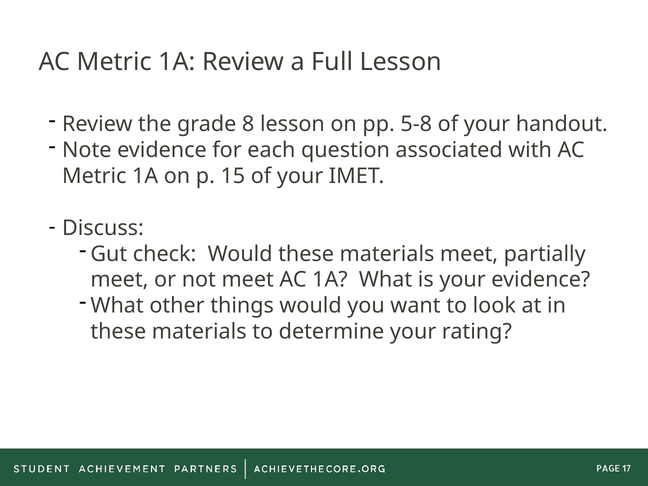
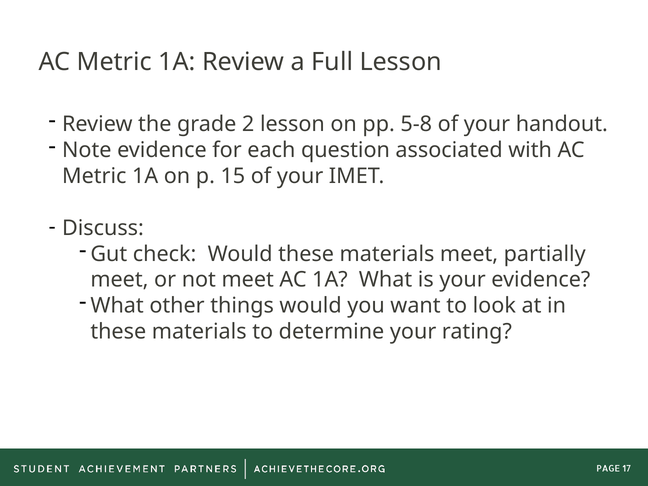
8: 8 -> 2
